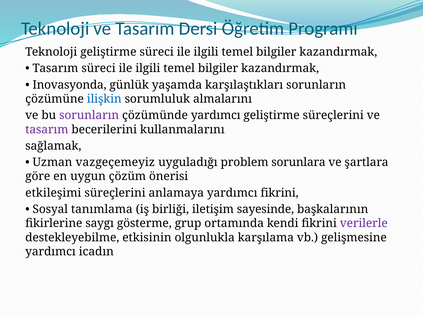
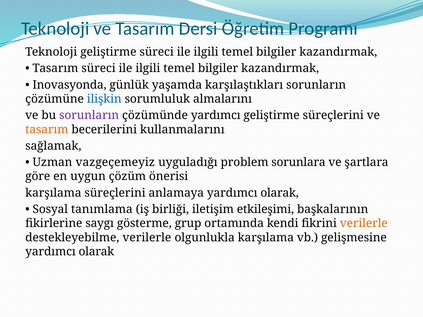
tasarım at (47, 130) colour: purple -> orange
etkileşimi at (53, 193): etkileşimi -> karşılama
anlamaya yardımcı fikrini: fikrini -> olarak
sayesinde: sayesinde -> etkileşimi
verilerle at (364, 224) colour: purple -> orange
destekleyebilme etkisinin: etkisinin -> verilerle
icadın at (96, 252): icadın -> olarak
